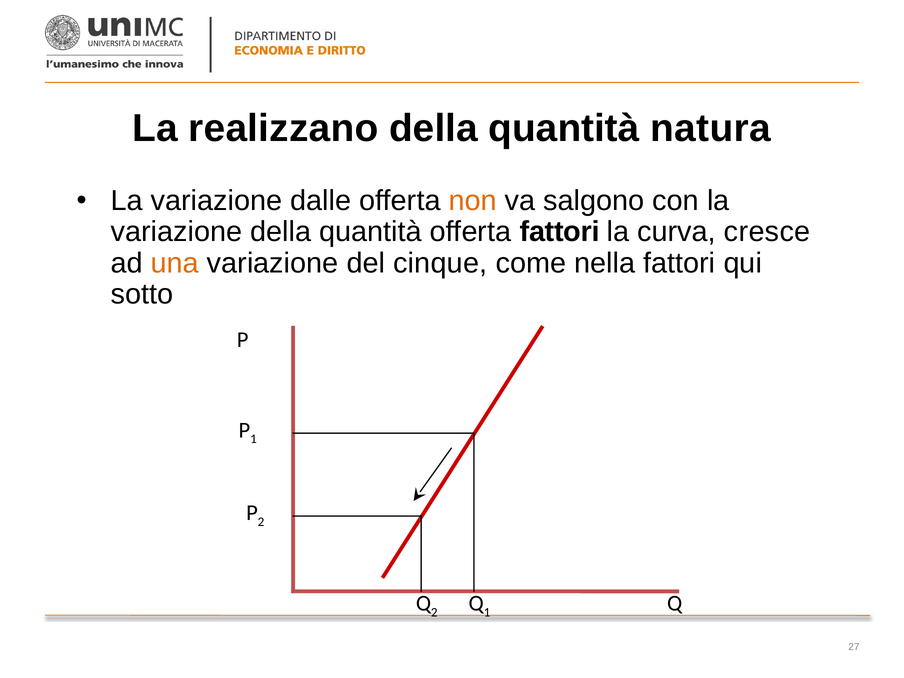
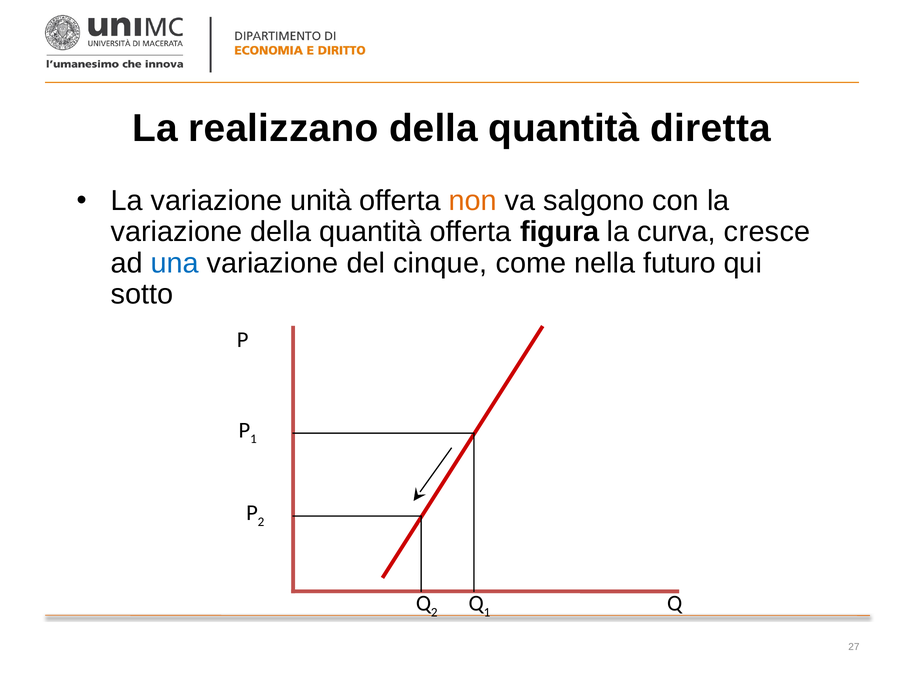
natura: natura -> diretta
dalle: dalle -> unità
offerta fattori: fattori -> figura
una colour: orange -> blue
nella fattori: fattori -> futuro
